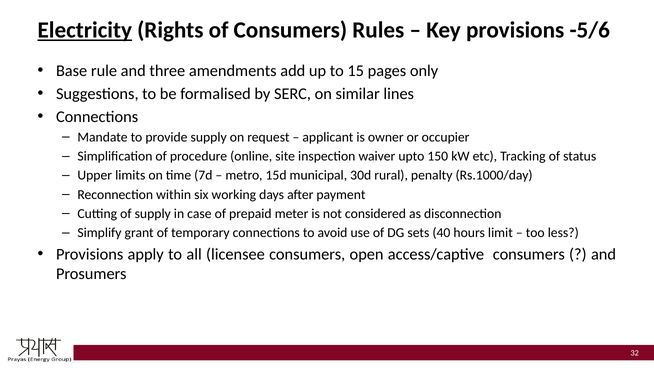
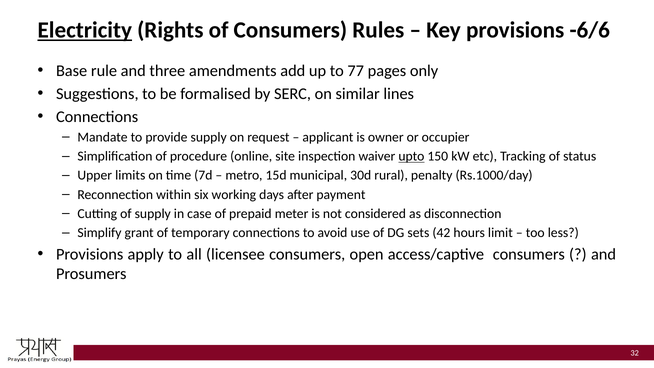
-5/6: -5/6 -> -6/6
15: 15 -> 77
upto underline: none -> present
40: 40 -> 42
